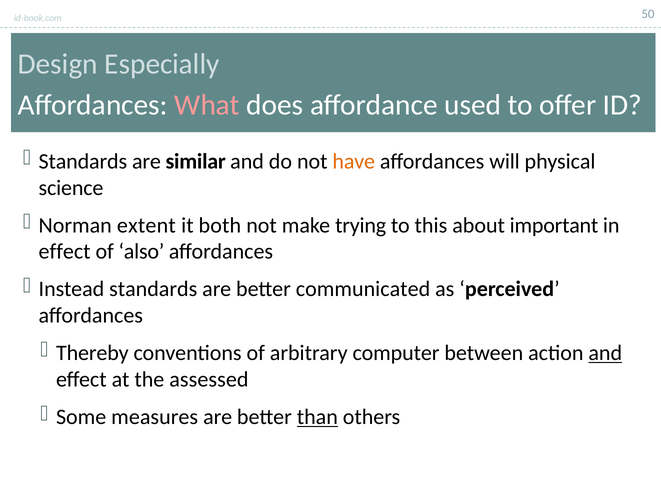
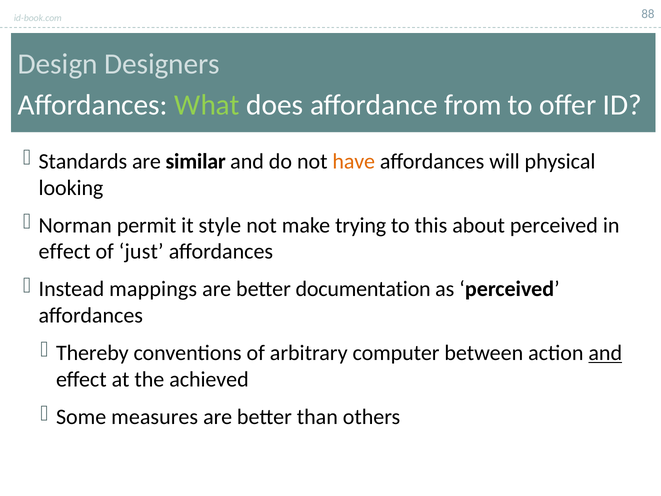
50: 50 -> 88
Especially: Especially -> Designers
What colour: pink -> light green
used: used -> from
science: science -> looking
extent: extent -> permit
both: both -> style
about important: important -> perceived
also: also -> just
Instead standards: standards -> mappings
communicated: communicated -> documentation
assessed: assessed -> achieved
than underline: present -> none
